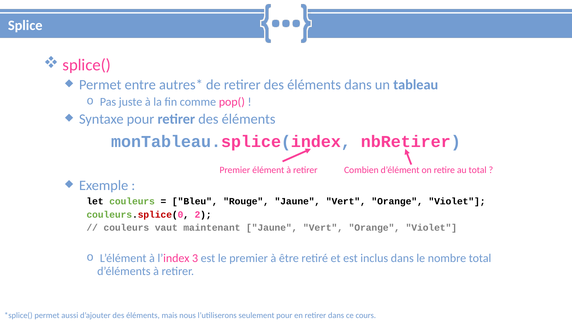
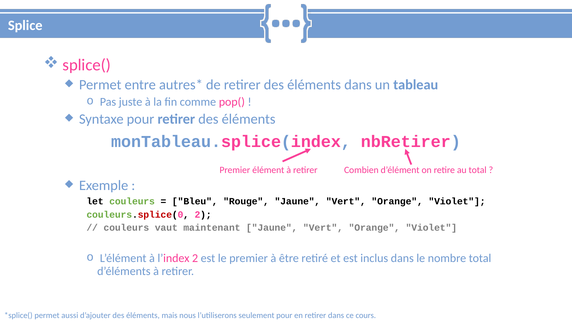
l’index 3: 3 -> 2
